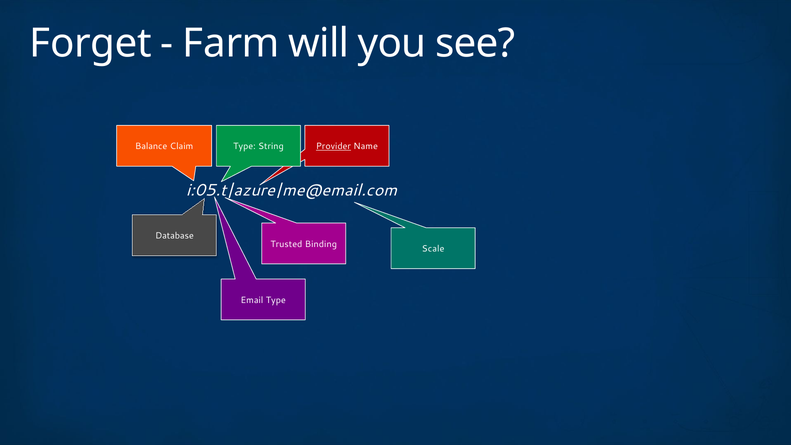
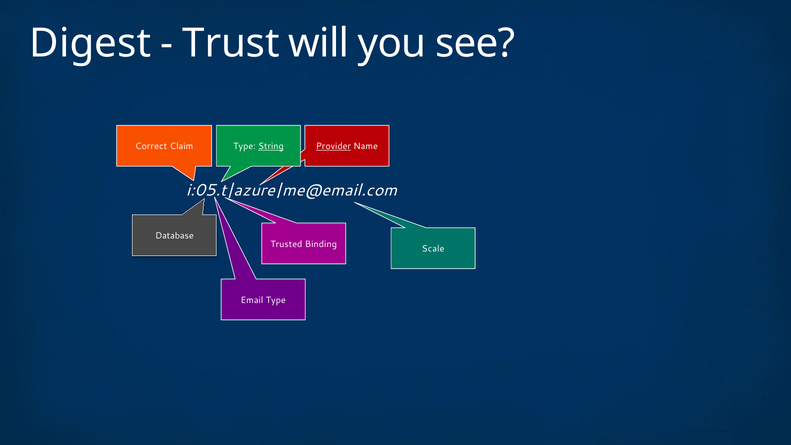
Forget: Forget -> Digest
Farm: Farm -> Trust
Balance: Balance -> Correct
String underline: none -> present
